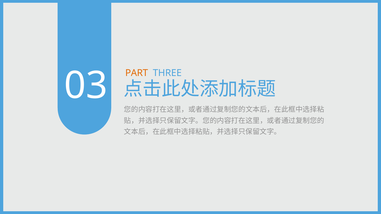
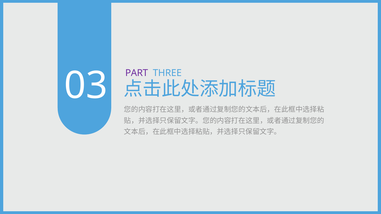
PART colour: orange -> purple
